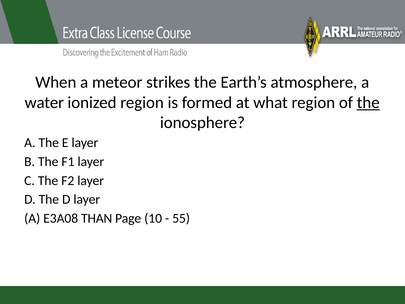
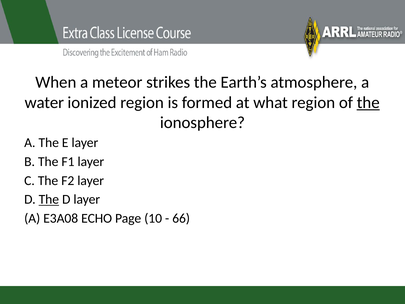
The at (49, 199) underline: none -> present
THAN: THAN -> ECHO
55: 55 -> 66
